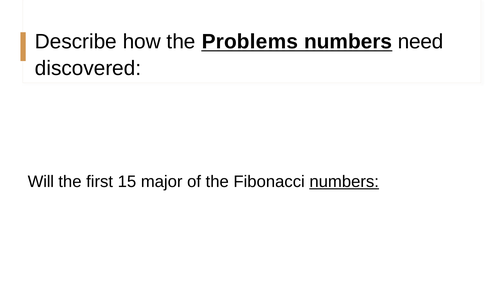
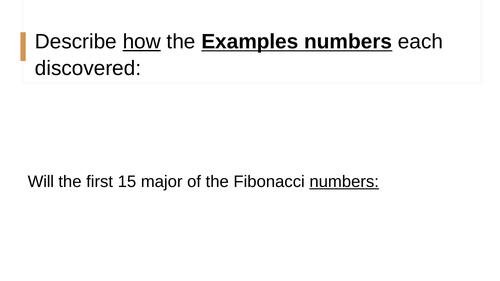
how underline: none -> present
Problems: Problems -> Examples
need: need -> each
